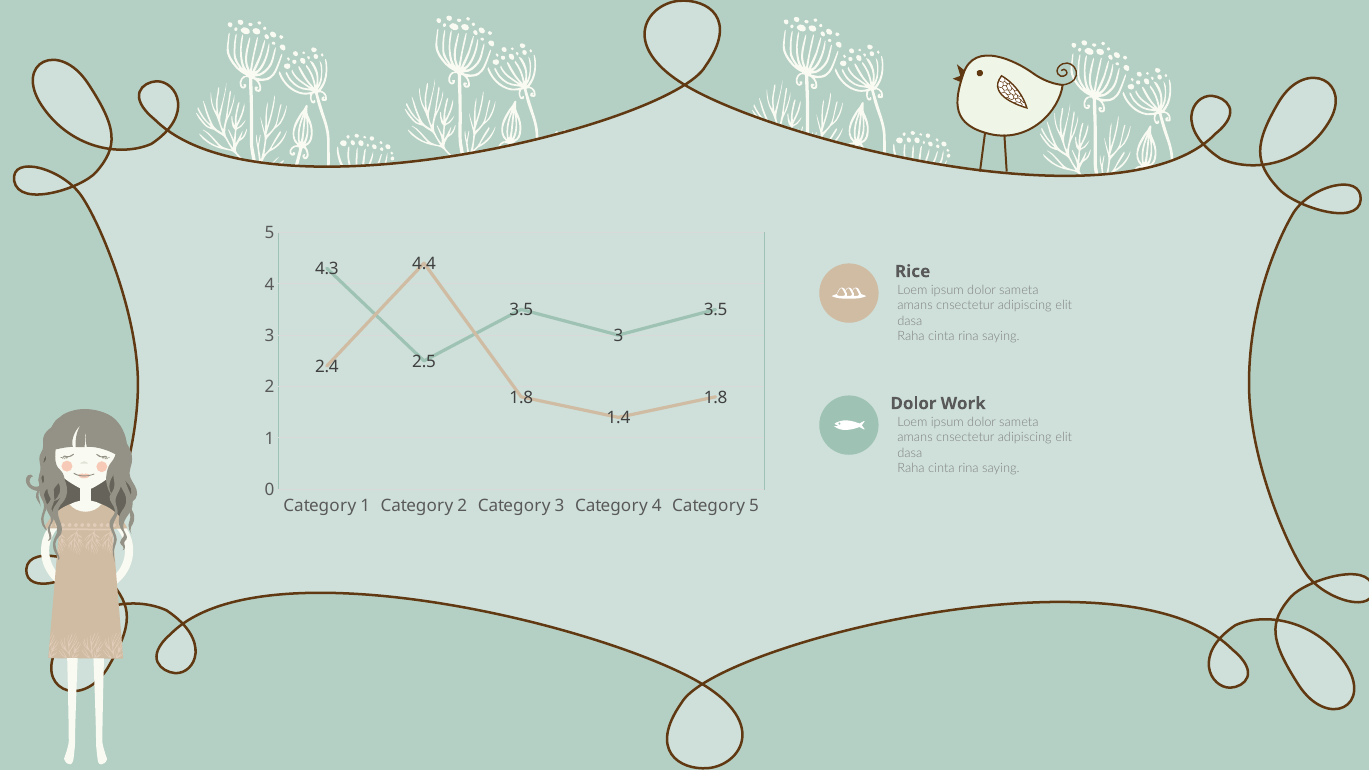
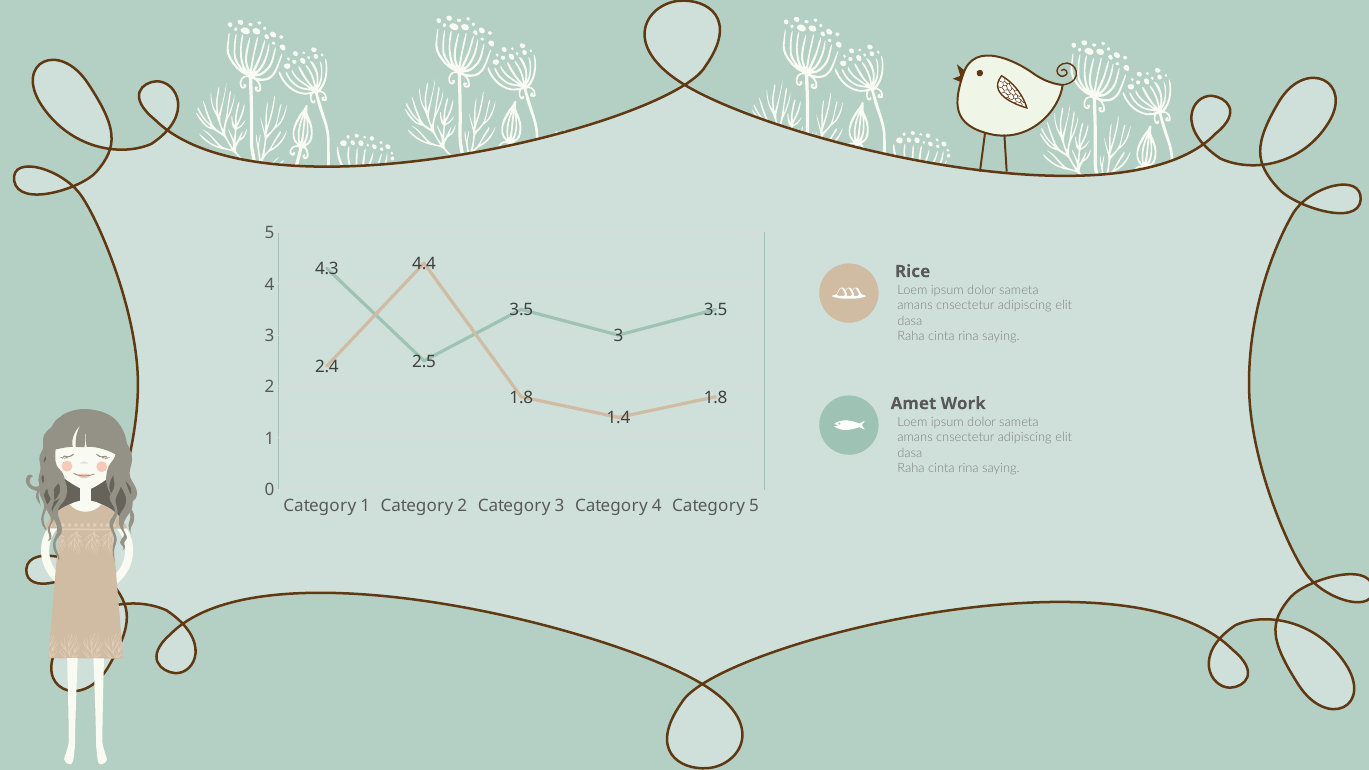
Dolor at (914, 404): Dolor -> Amet
